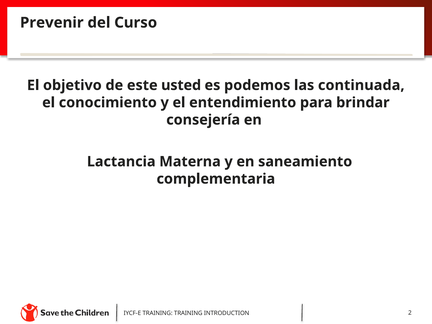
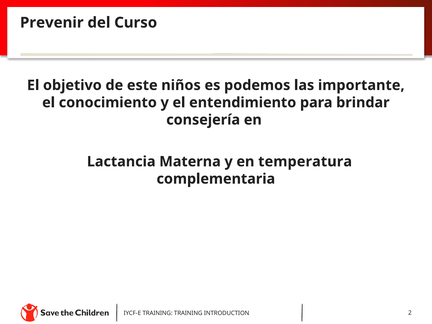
usted: usted -> niños
continuada: continuada -> importante
saneamiento: saneamiento -> temperatura
